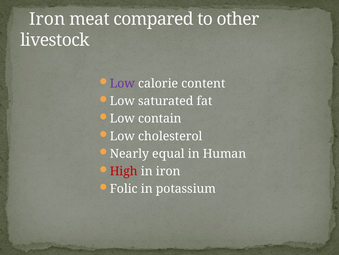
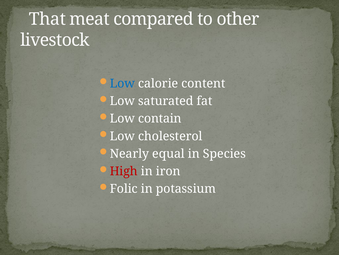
Iron at (47, 19): Iron -> That
Low at (122, 83) colour: purple -> blue
Human: Human -> Species
